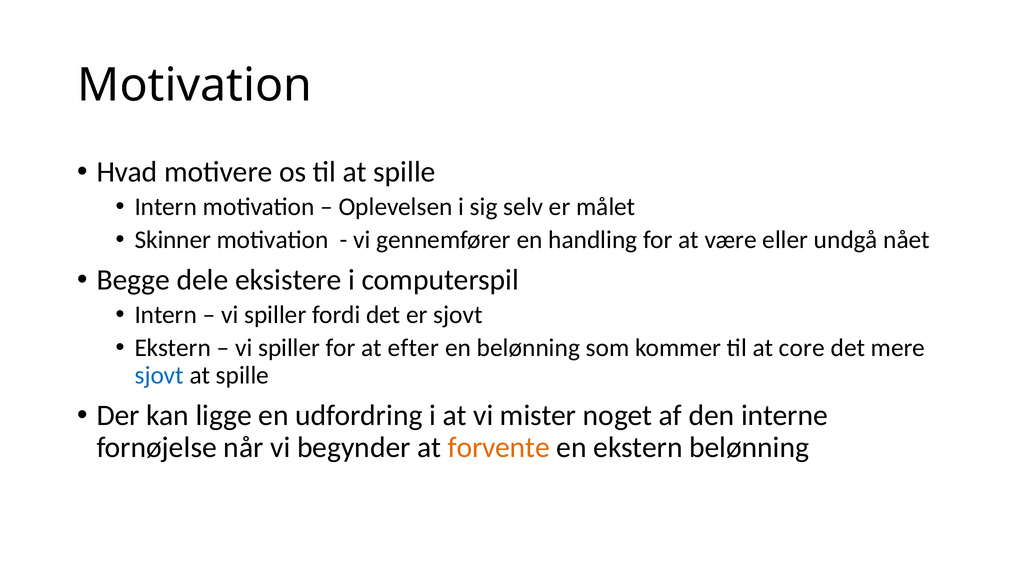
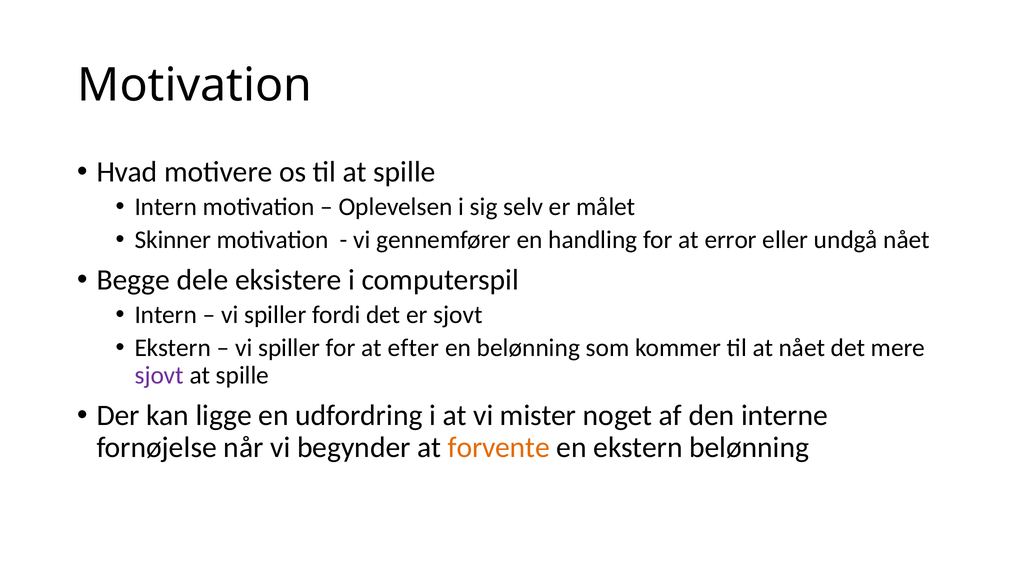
være: være -> error
at core: core -> nået
sjovt at (159, 375) colour: blue -> purple
